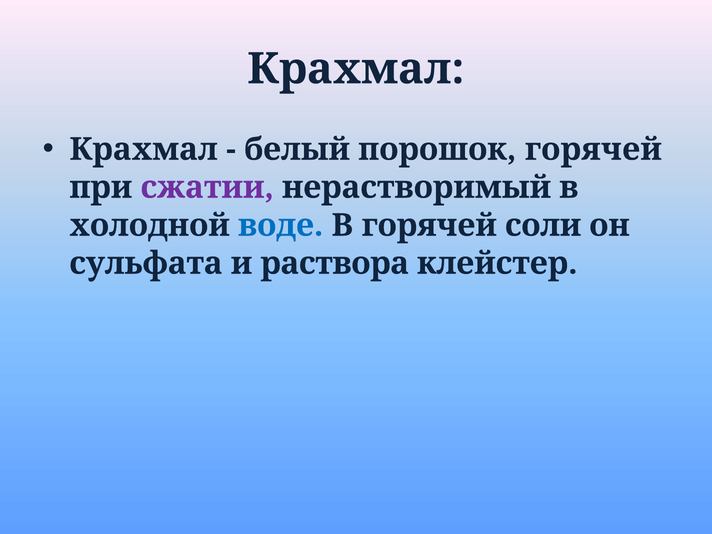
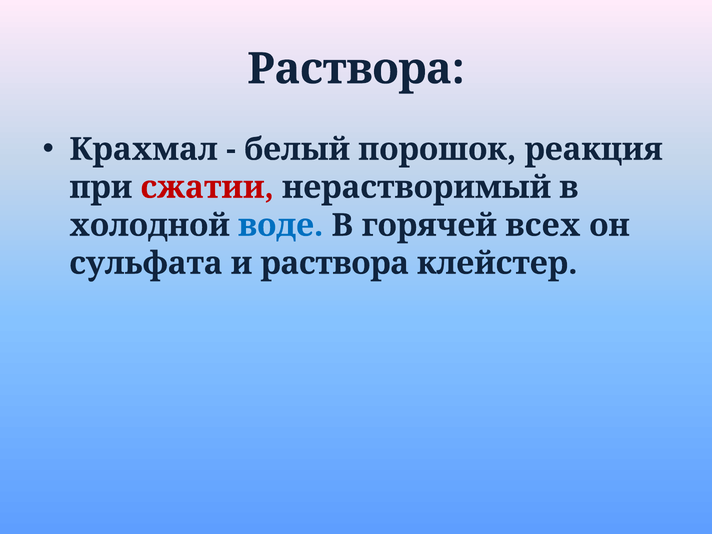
Крахмал at (356, 69): Крахмал -> Раствора
порошок горячей: горячей -> реакция
сжатии colour: purple -> red
соли: соли -> всех
